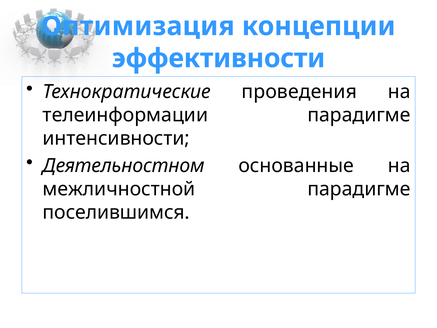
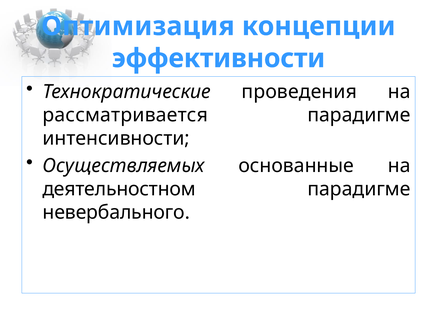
телеинформации: телеинформации -> рассматривается
Деятельностном: Деятельностном -> Осуществляемых
межличностной: межличностной -> деятельностном
поселившимся: поселившимся -> невербального
